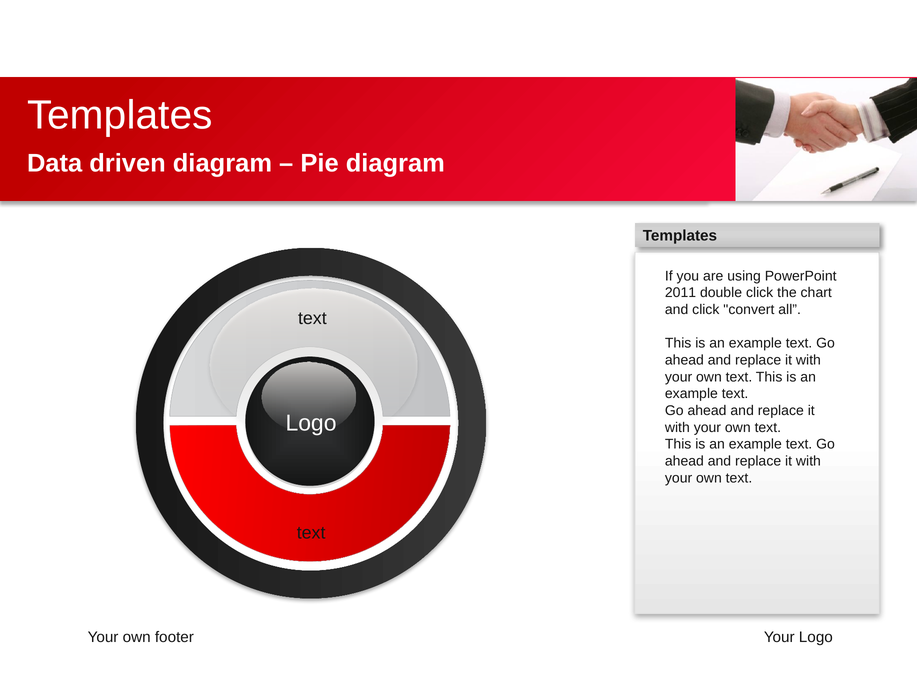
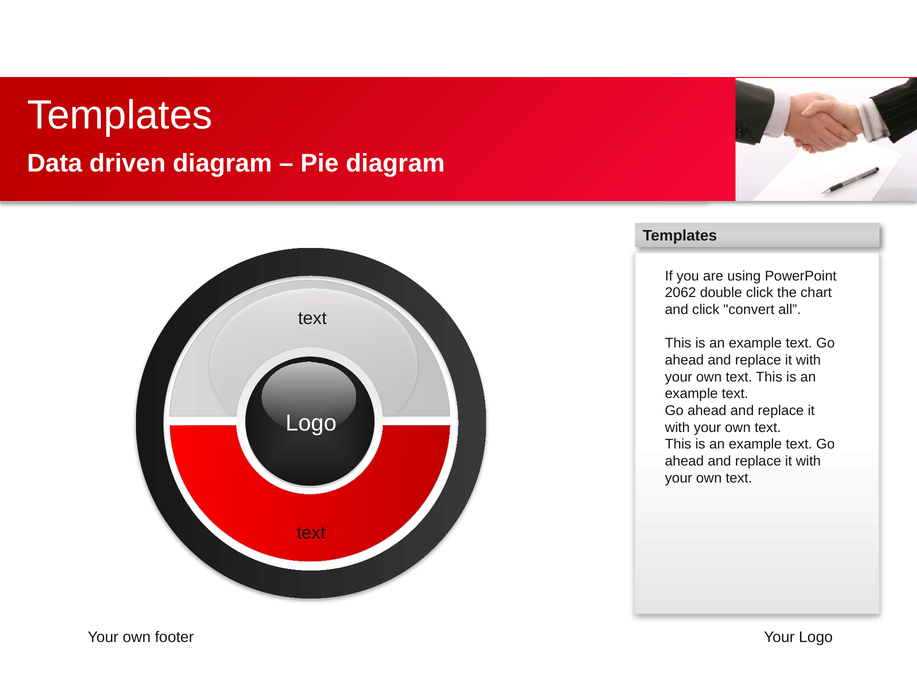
2011: 2011 -> 2062
